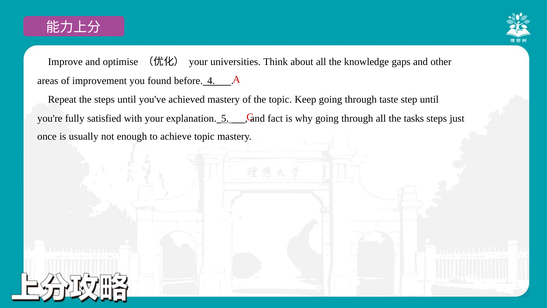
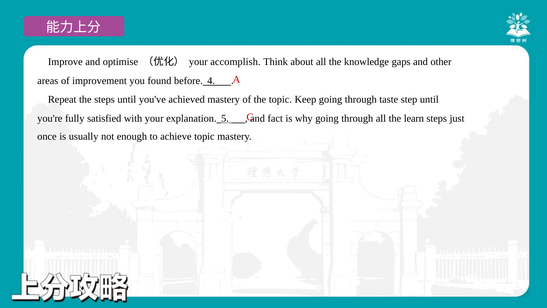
universities: universities -> accomplish
tasks: tasks -> learn
